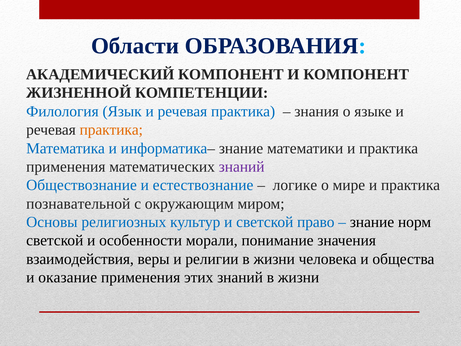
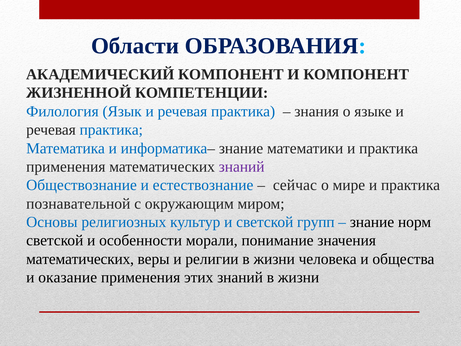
практика at (111, 130) colour: orange -> blue
логике: логике -> сейчас
право: право -> групп
взаимодействия at (80, 259): взаимодействия -> математических
